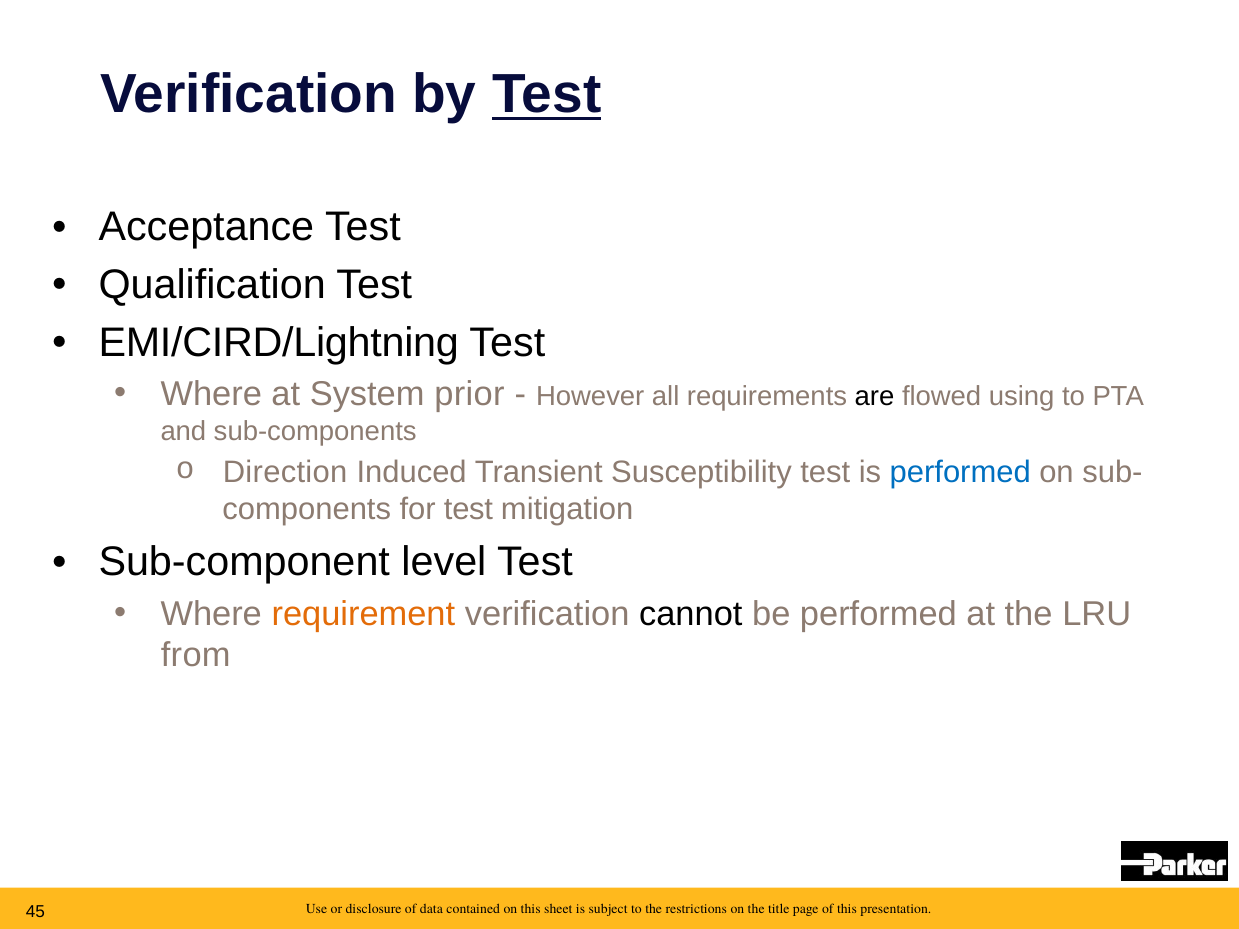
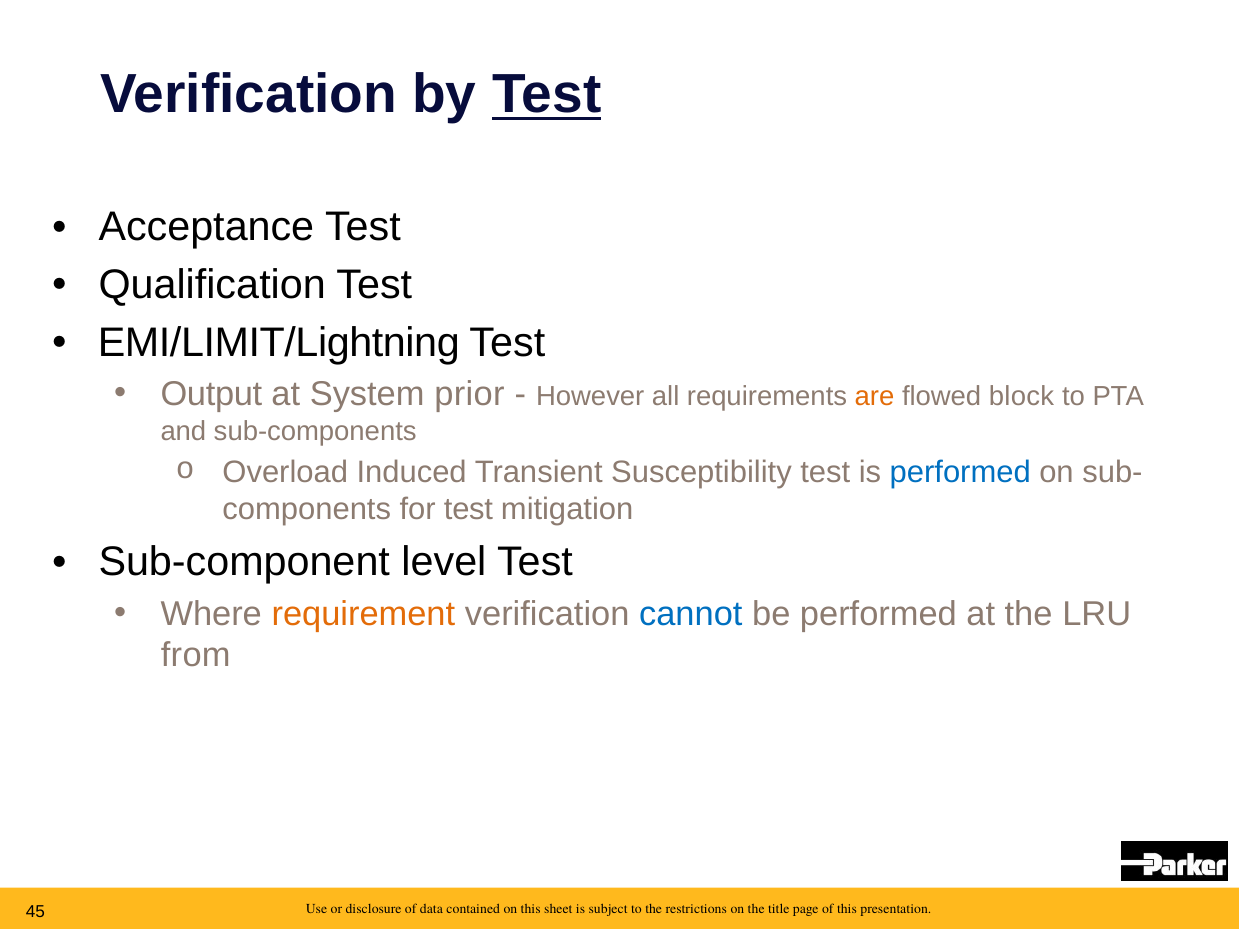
EMI/CIRD/Lightning: EMI/CIRD/Lightning -> EMI/LIMIT/Lightning
Where at (211, 395): Where -> Output
are colour: black -> orange
using: using -> block
Direction: Direction -> Overload
cannot colour: black -> blue
